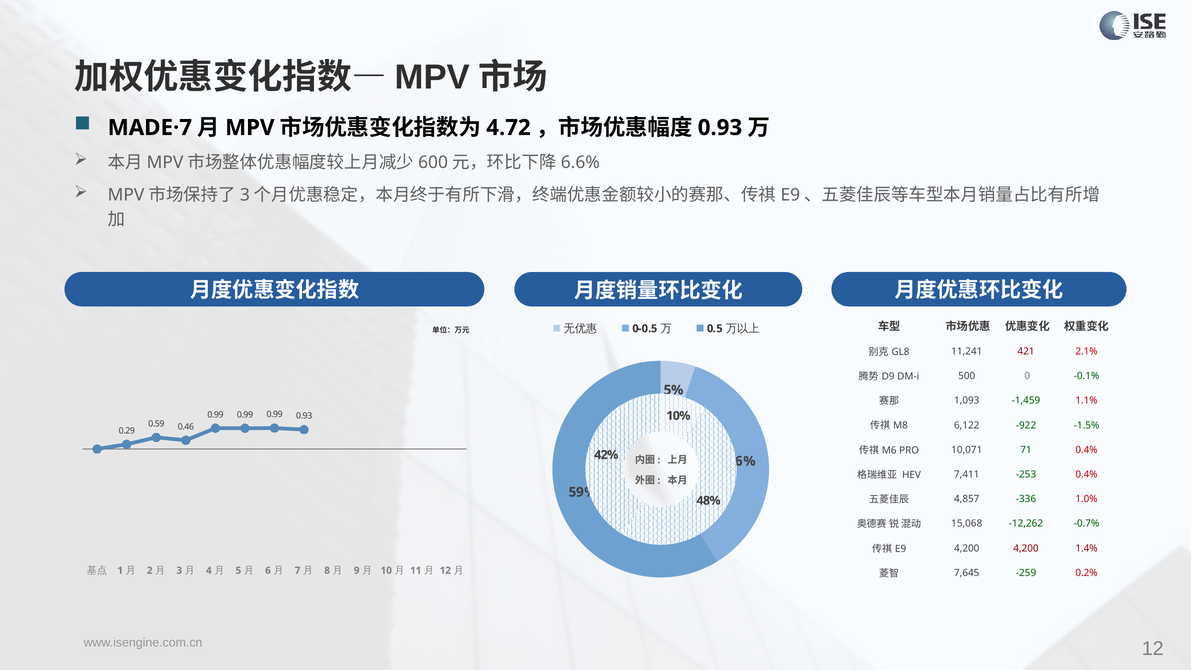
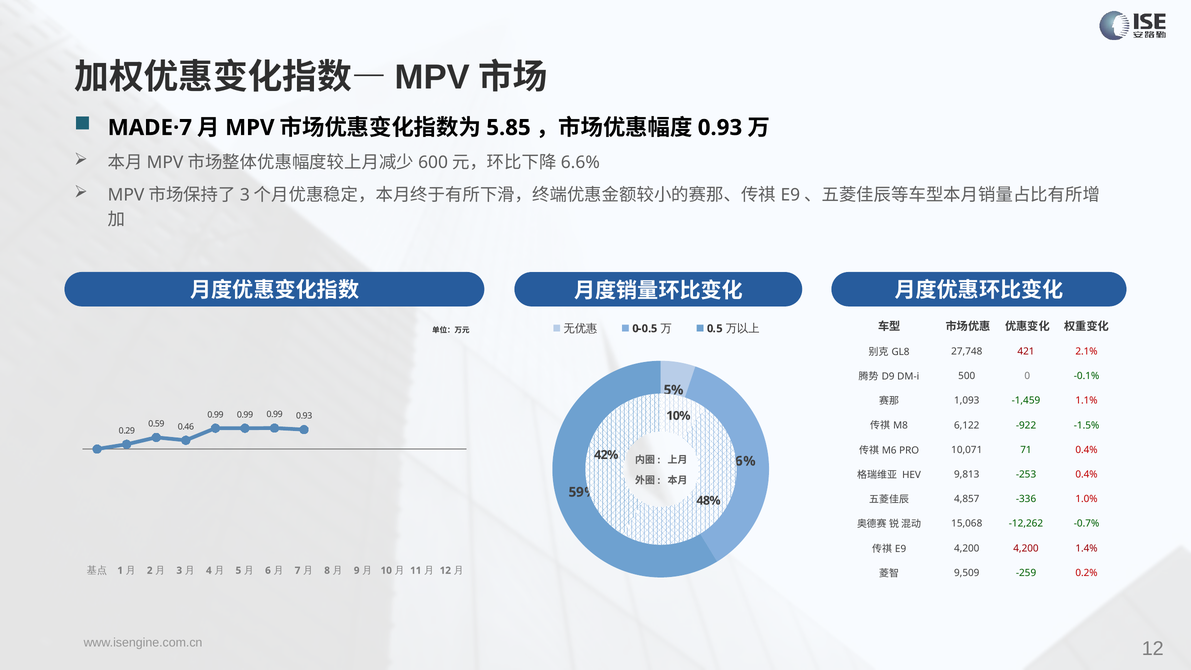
4.72: 4.72 -> 5.85
11,241: 11,241 -> 27,748
7,411: 7,411 -> 9,813
7,645: 7,645 -> 9,509
